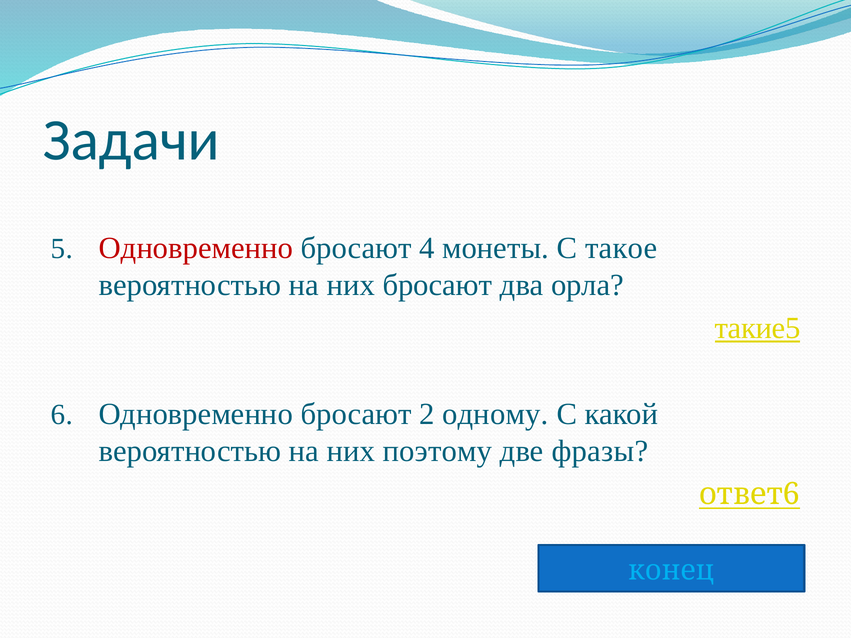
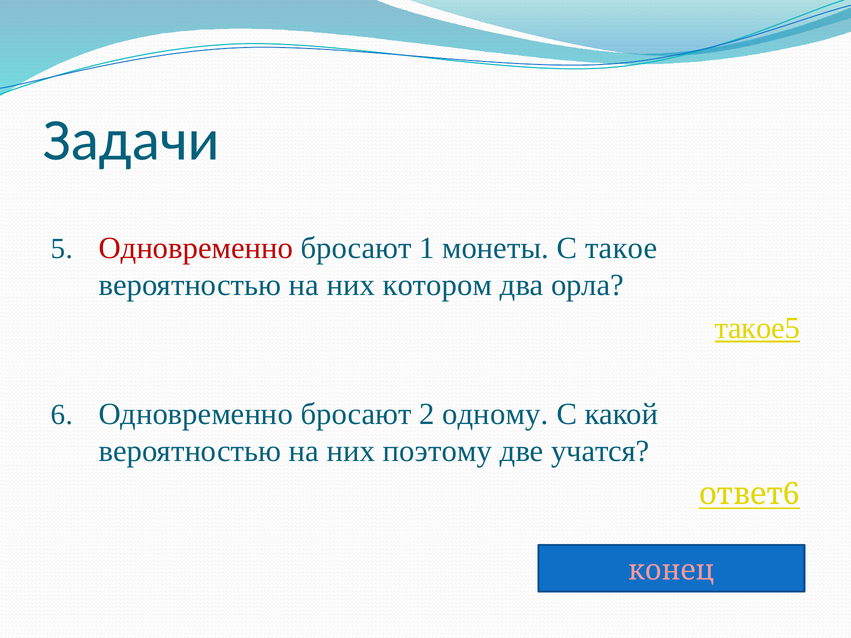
4: 4 -> 1
них бросают: бросают -> котором
такие5: такие5 -> такое5
фразы: фразы -> учатся
конец colour: light blue -> pink
